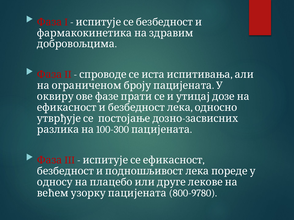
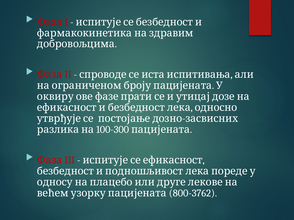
800-9780: 800-9780 -> 800-3762
